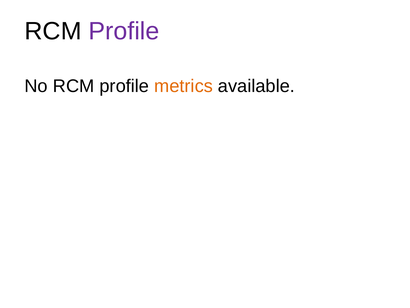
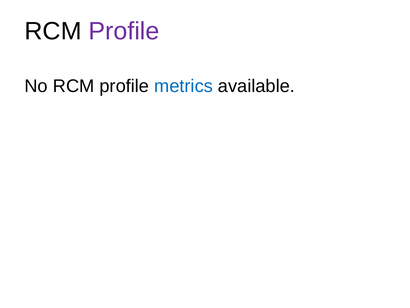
metrics colour: orange -> blue
